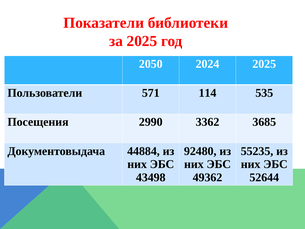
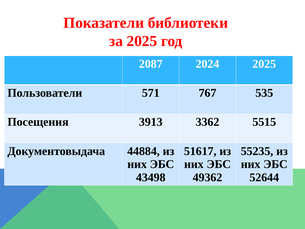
2050: 2050 -> 2087
114: 114 -> 767
2990: 2990 -> 3913
3685: 3685 -> 5515
92480: 92480 -> 51617
